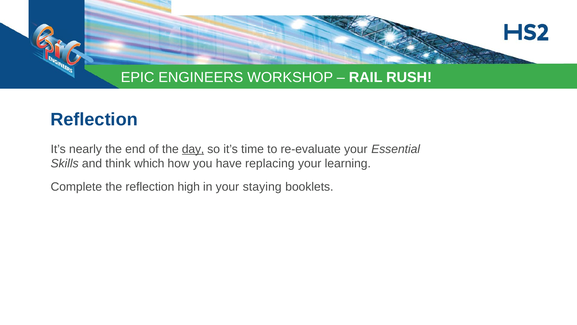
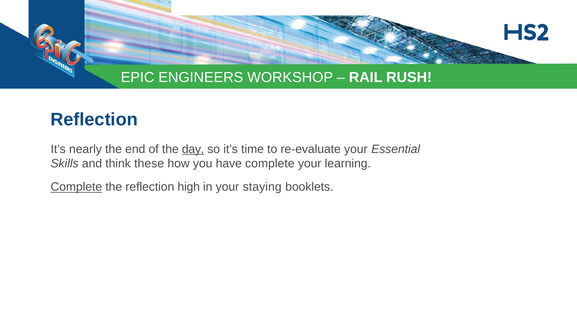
which: which -> these
have replacing: replacing -> complete
Complete at (76, 187) underline: none -> present
